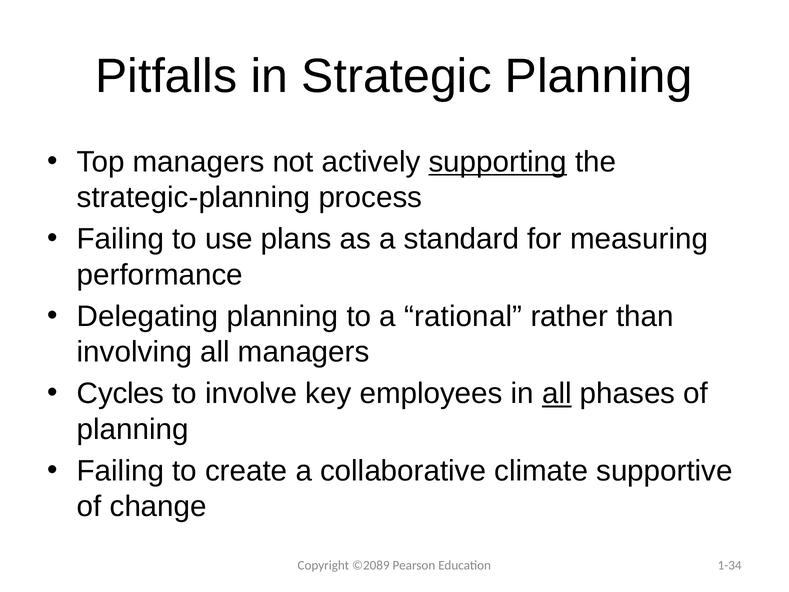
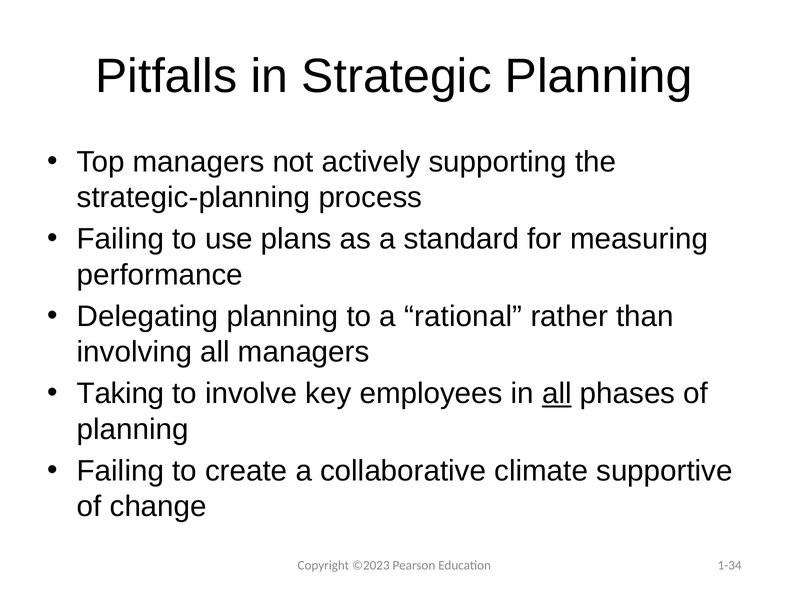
supporting underline: present -> none
Cycles: Cycles -> Taking
©2089: ©2089 -> ©2023
